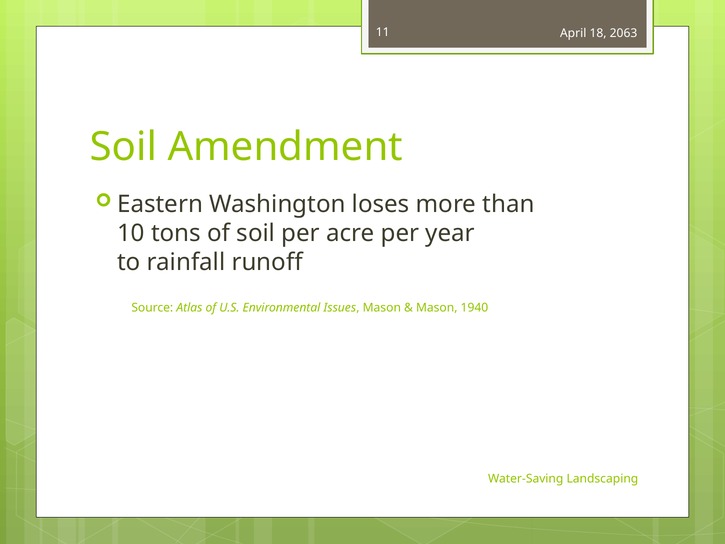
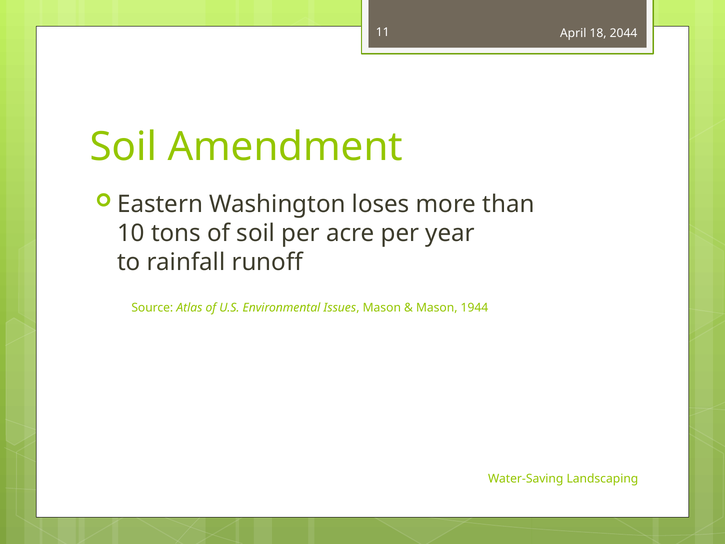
2063: 2063 -> 2044
1940: 1940 -> 1944
